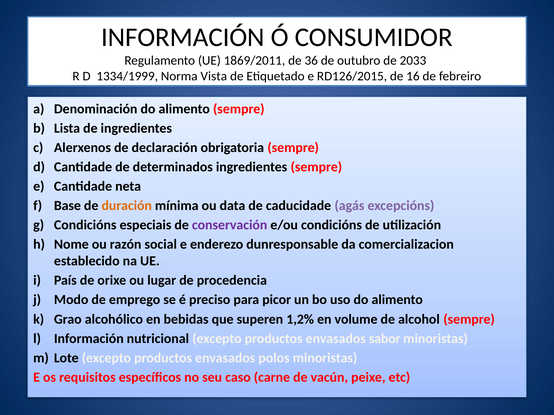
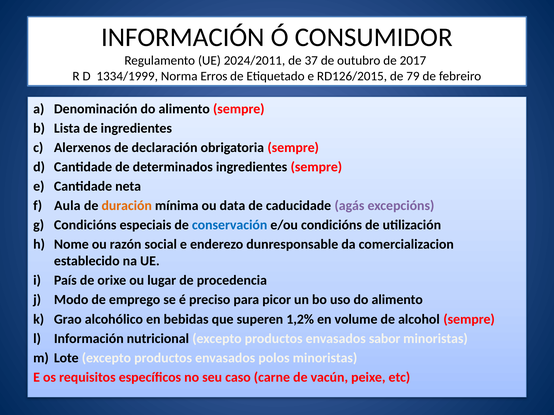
1869/2011: 1869/2011 -> 2024/2011
36: 36 -> 37
2033: 2033 -> 2017
Vista: Vista -> Erros
16: 16 -> 79
Base: Base -> Aula
conservación colour: purple -> blue
